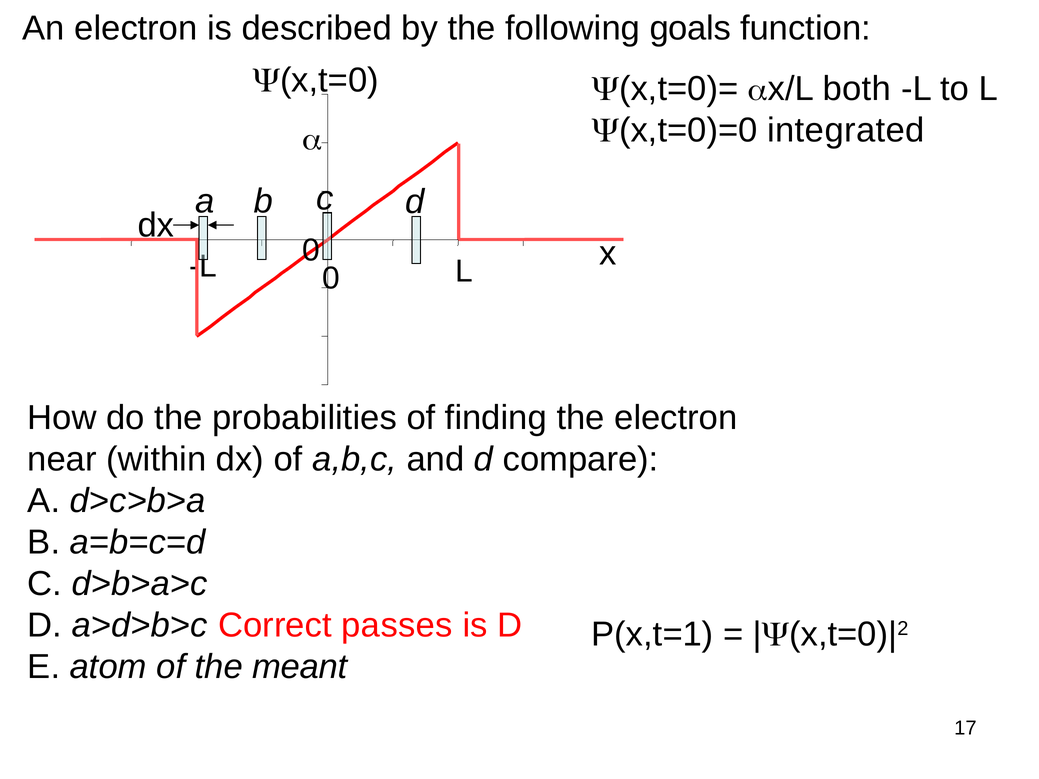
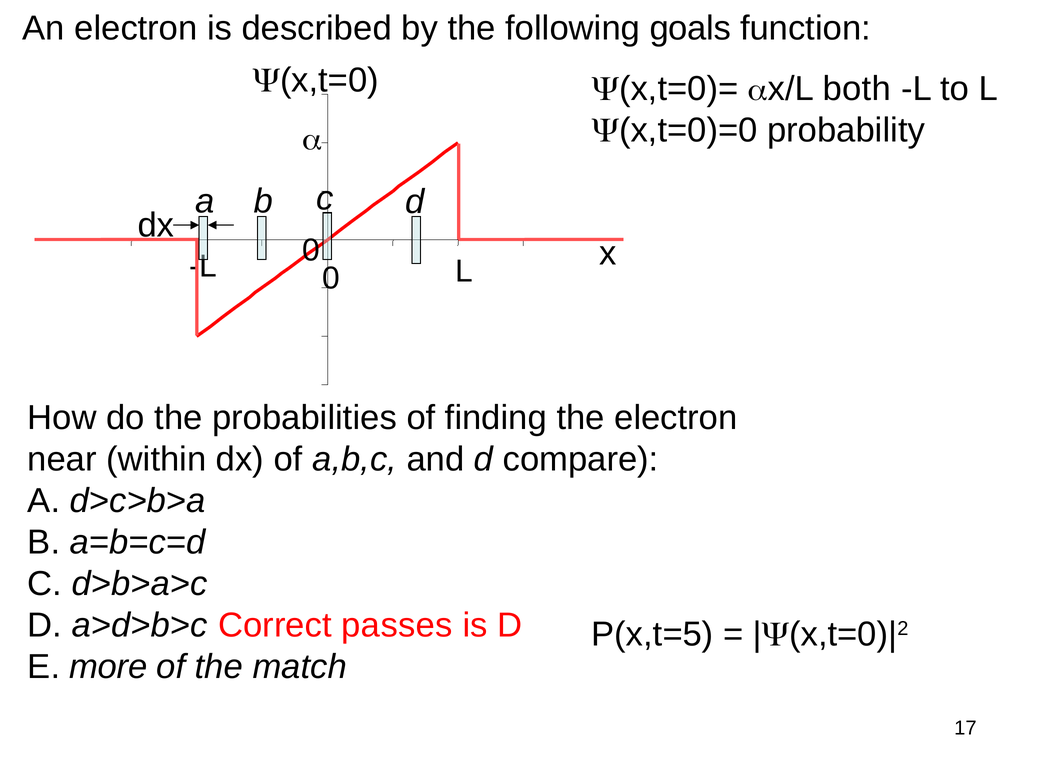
integrated: integrated -> probability
P(x,t=1: P(x,t=1 -> P(x,t=5
atom: atom -> more
meant: meant -> match
